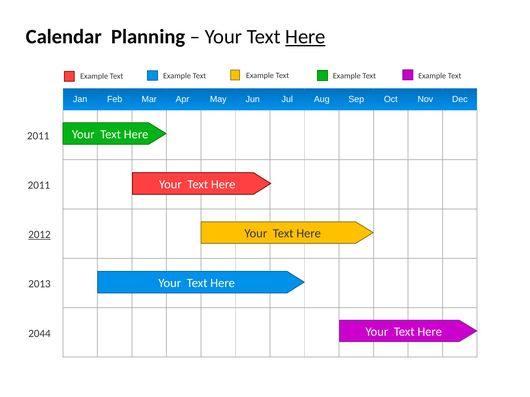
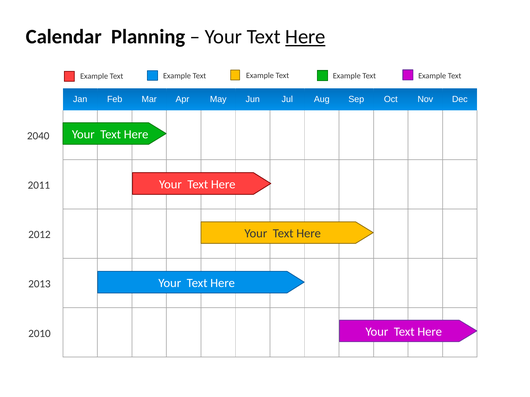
2011 at (38, 136): 2011 -> 2040
2012 underline: present -> none
2044: 2044 -> 2010
